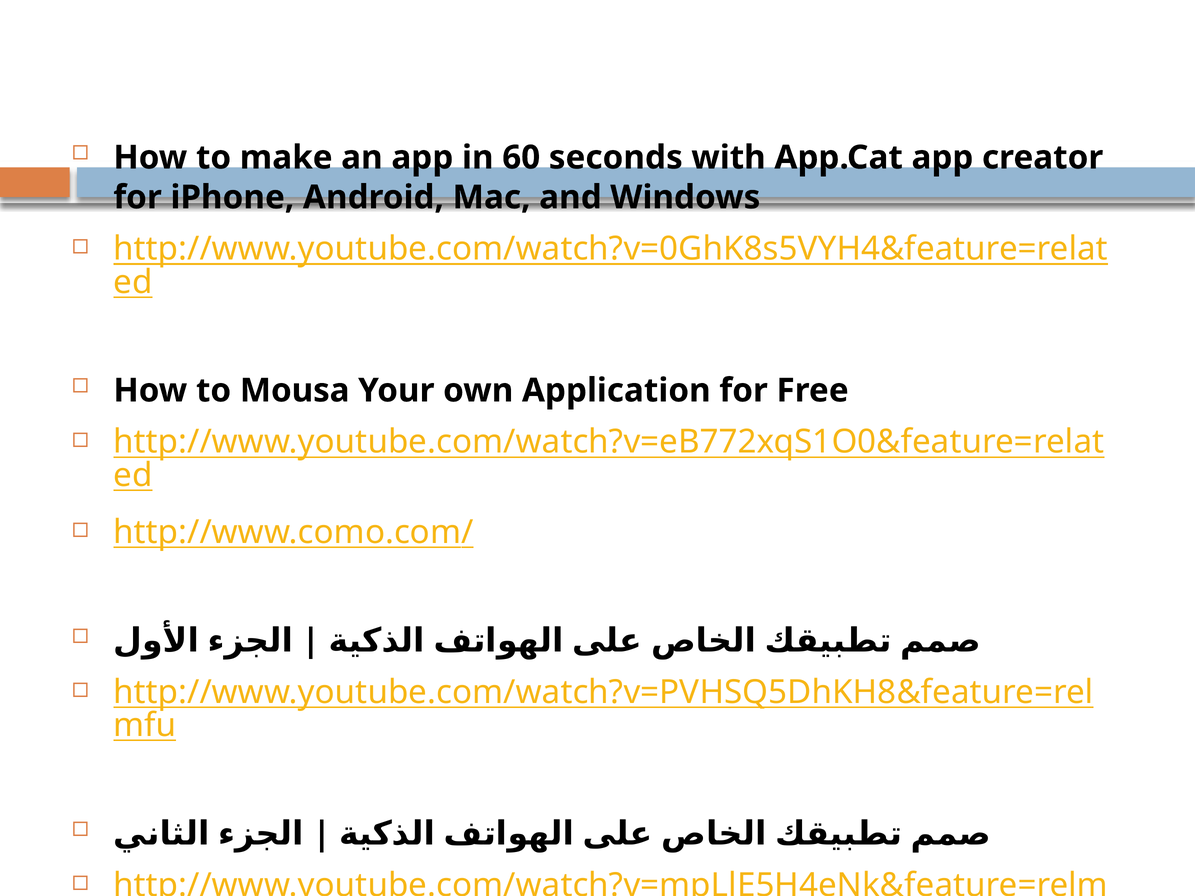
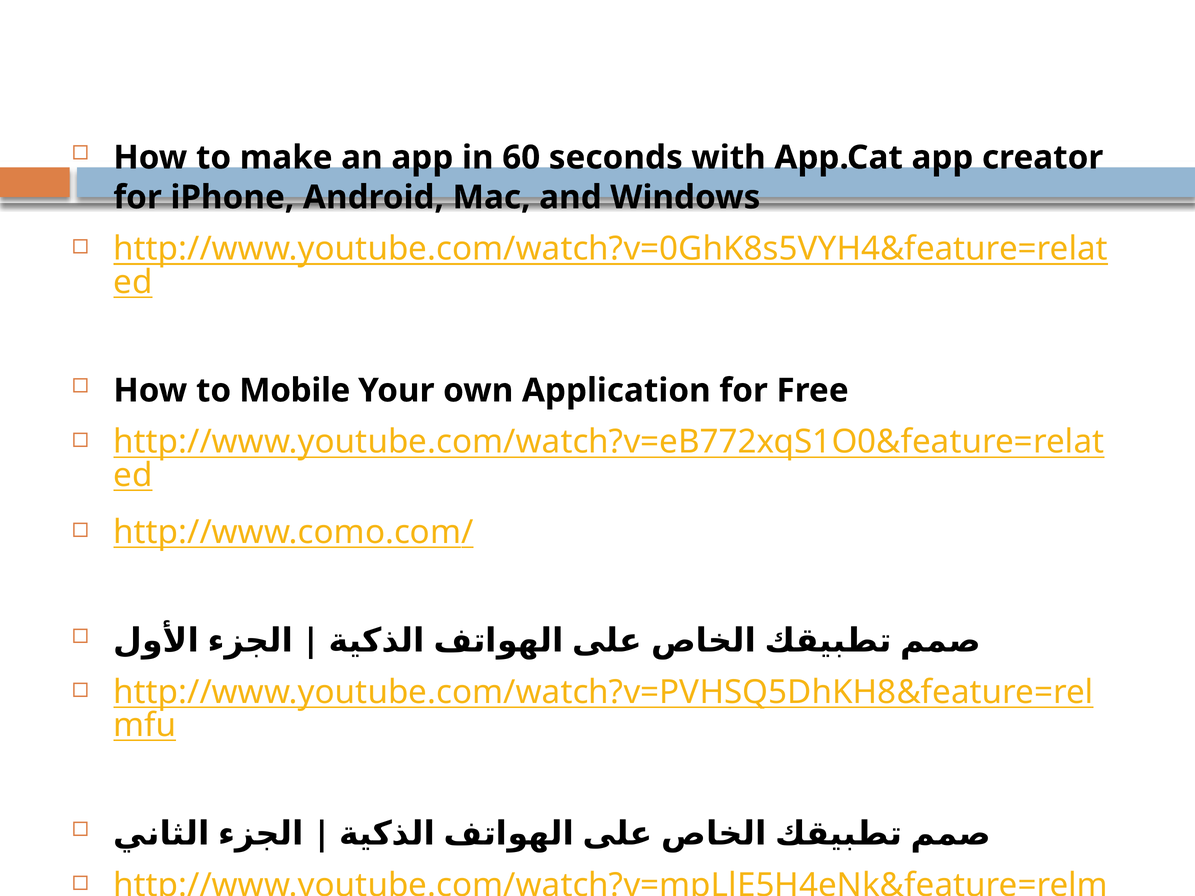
to Mousa: Mousa -> Mobile
